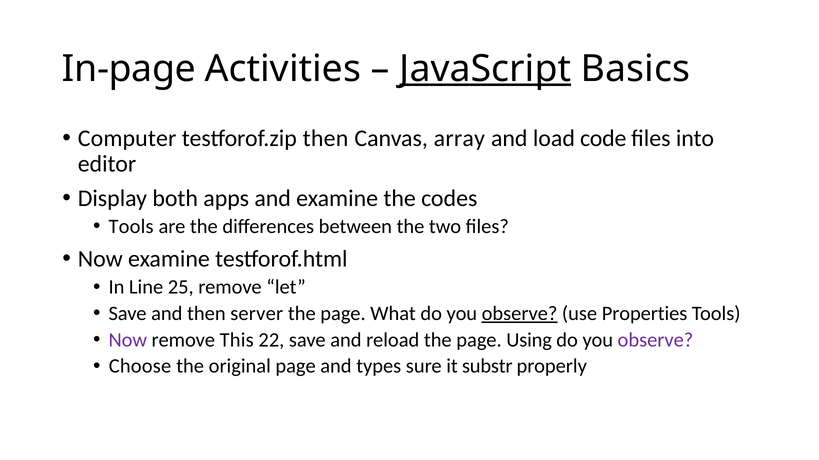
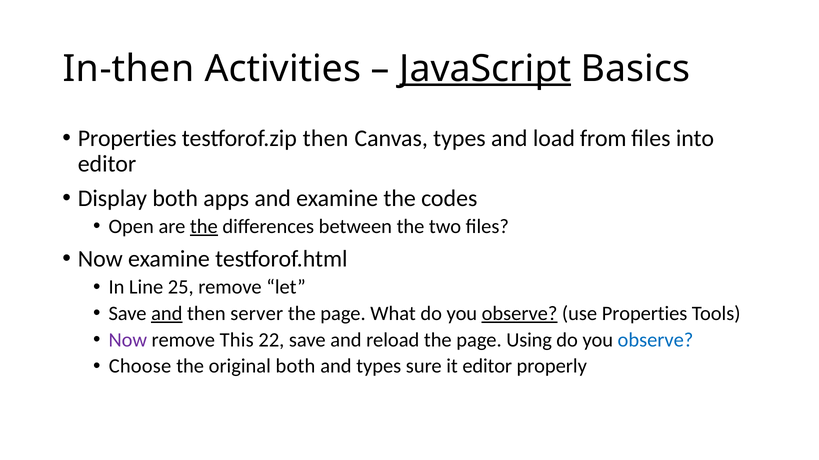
In-page: In-page -> In-then
Computer at (127, 138): Computer -> Properties
Canvas array: array -> types
code: code -> from
Tools at (131, 227): Tools -> Open
the at (204, 227) underline: none -> present
and at (167, 314) underline: none -> present
observe at (655, 340) colour: purple -> blue
original page: page -> both
it substr: substr -> editor
